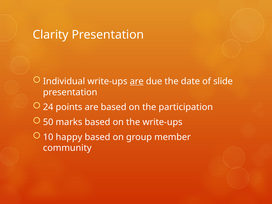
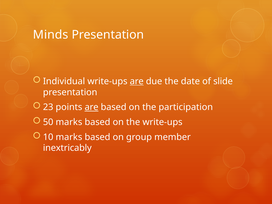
Clarity: Clarity -> Minds
24: 24 -> 23
are at (92, 107) underline: none -> present
10 happy: happy -> marks
community: community -> inextricably
